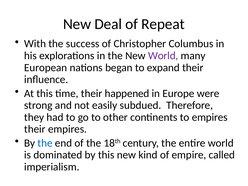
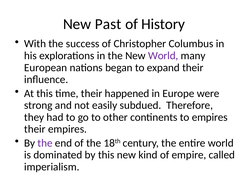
Deal: Deal -> Past
Repeat: Repeat -> History
the at (45, 143) colour: blue -> purple
